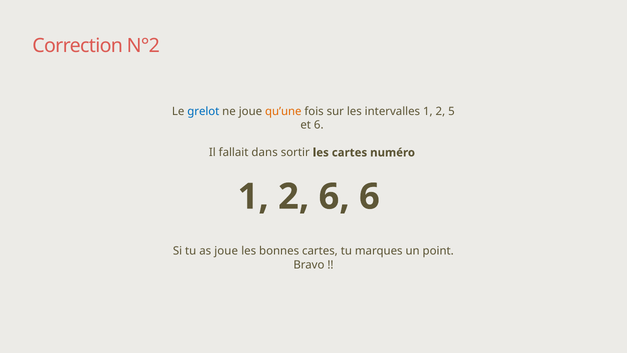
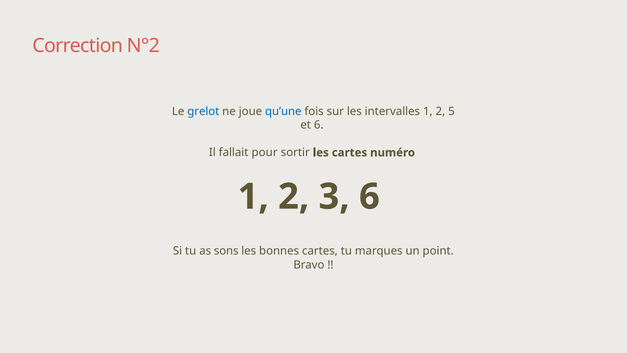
qu’une colour: orange -> blue
dans: dans -> pour
2 6: 6 -> 3
as joue: joue -> sons
